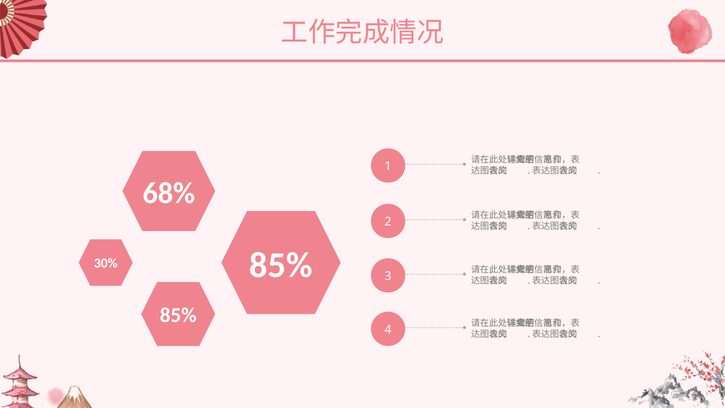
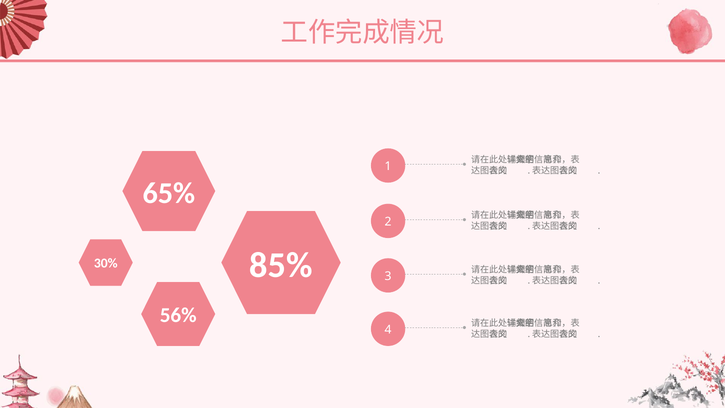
68%: 68% -> 65%
85% at (178, 315): 85% -> 56%
